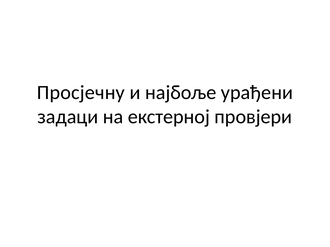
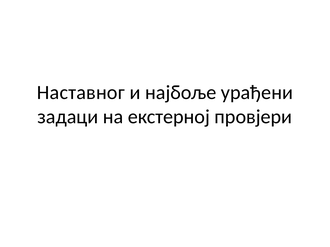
Просјечну: Просјечну -> Наставног
